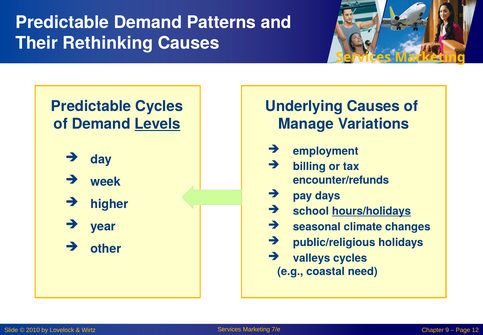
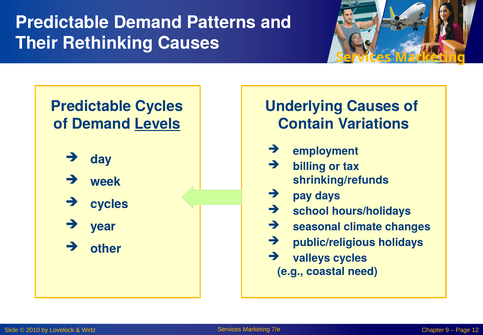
Manage: Manage -> Contain
encounter/refunds: encounter/refunds -> shrinking/refunds
higher at (109, 204): higher -> cycles
hours/holidays underline: present -> none
